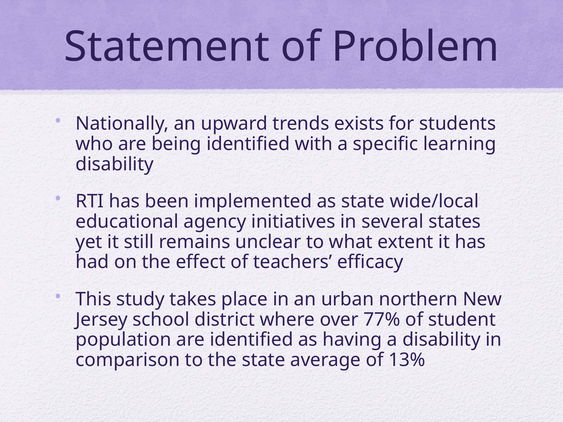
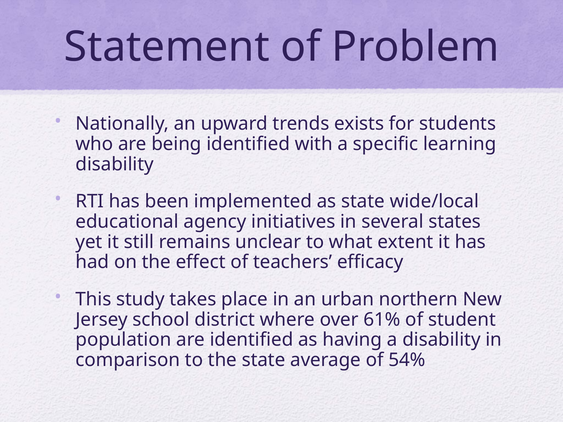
77%: 77% -> 61%
13%: 13% -> 54%
